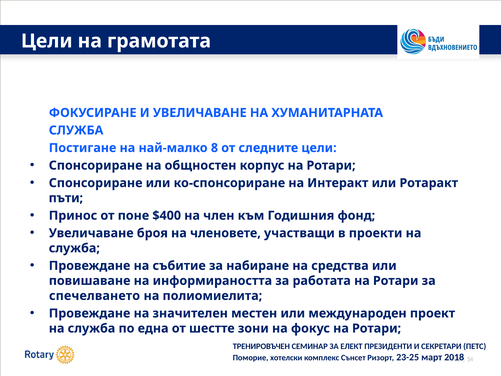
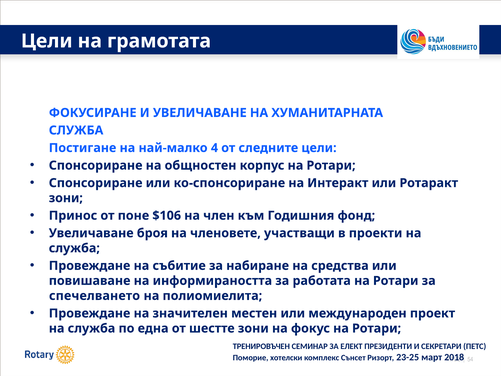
8: 8 -> 4
пъти at (66, 198): пъти -> зони
$400: $400 -> $106
